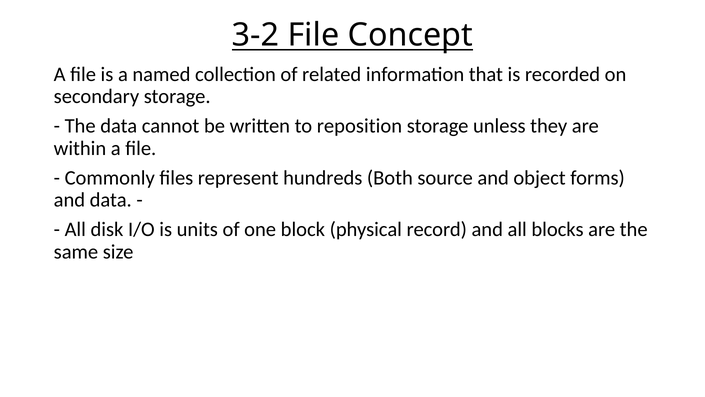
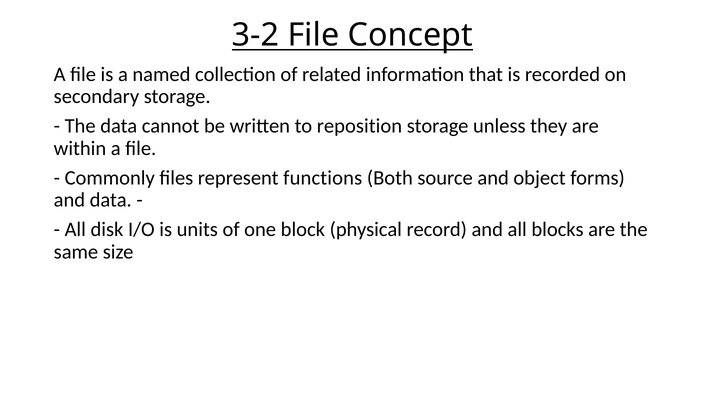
hundreds: hundreds -> functions
